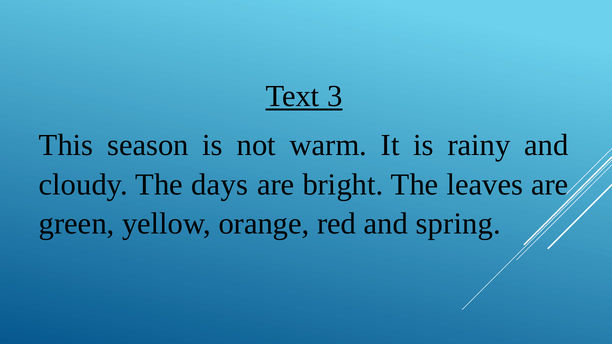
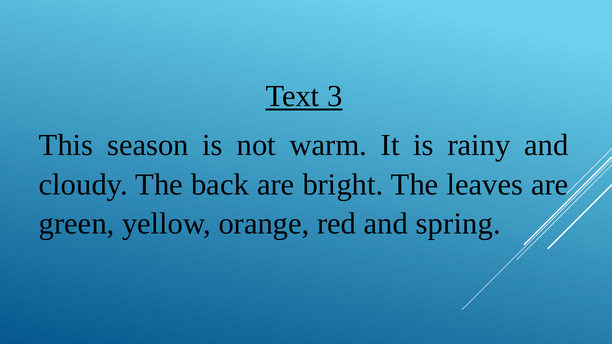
days: days -> back
